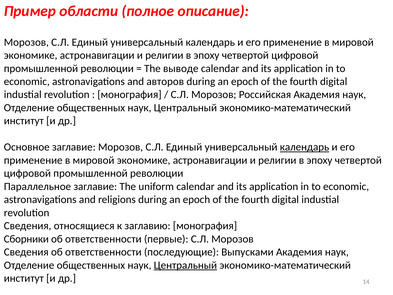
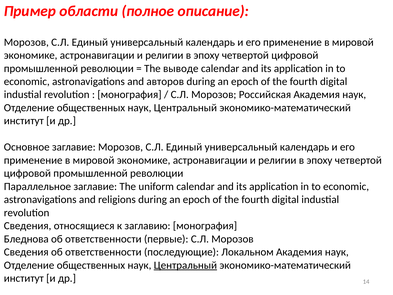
календарь at (305, 147) underline: present -> none
Сборники: Сборники -> Бледнова
Выпусками: Выпусками -> Локальном
